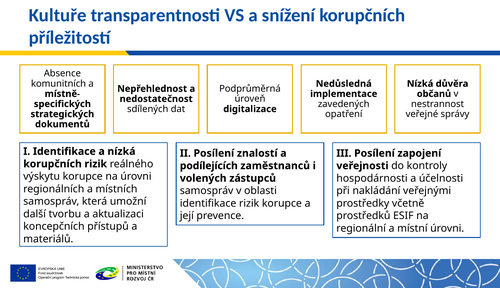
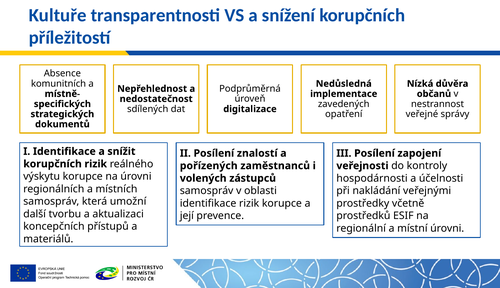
a nízká: nízká -> snížit
podílejících: podílejících -> pořízených
